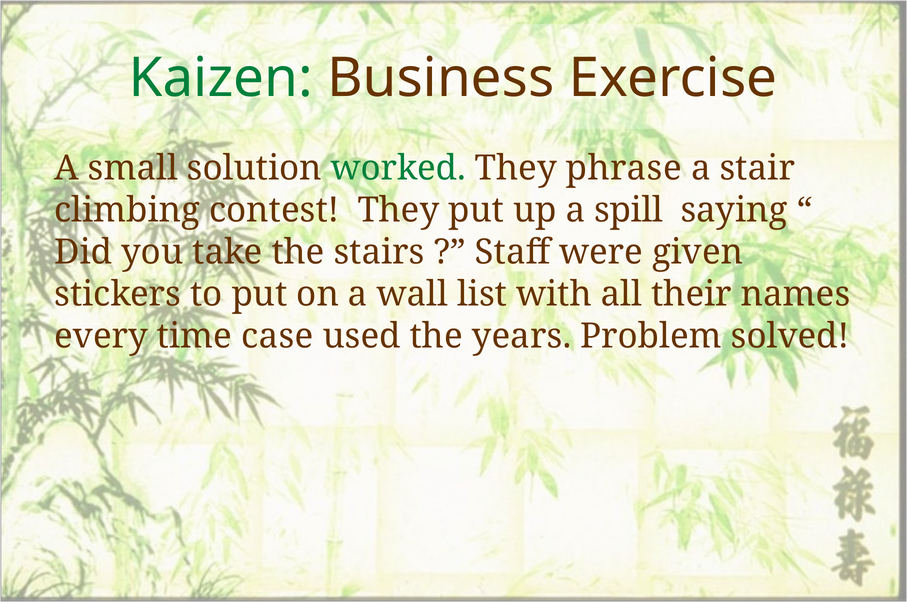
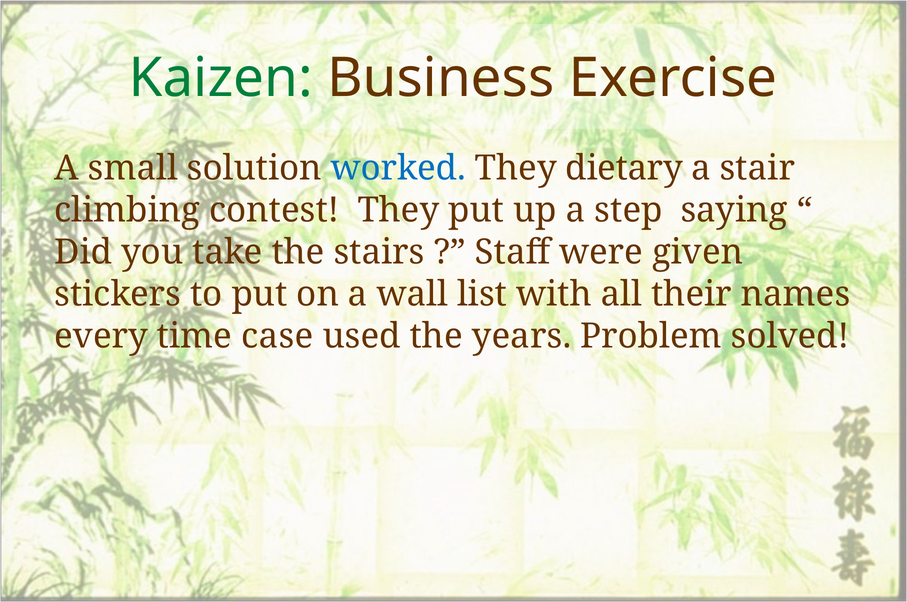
worked colour: green -> blue
phrase: phrase -> dietary
spill: spill -> step
